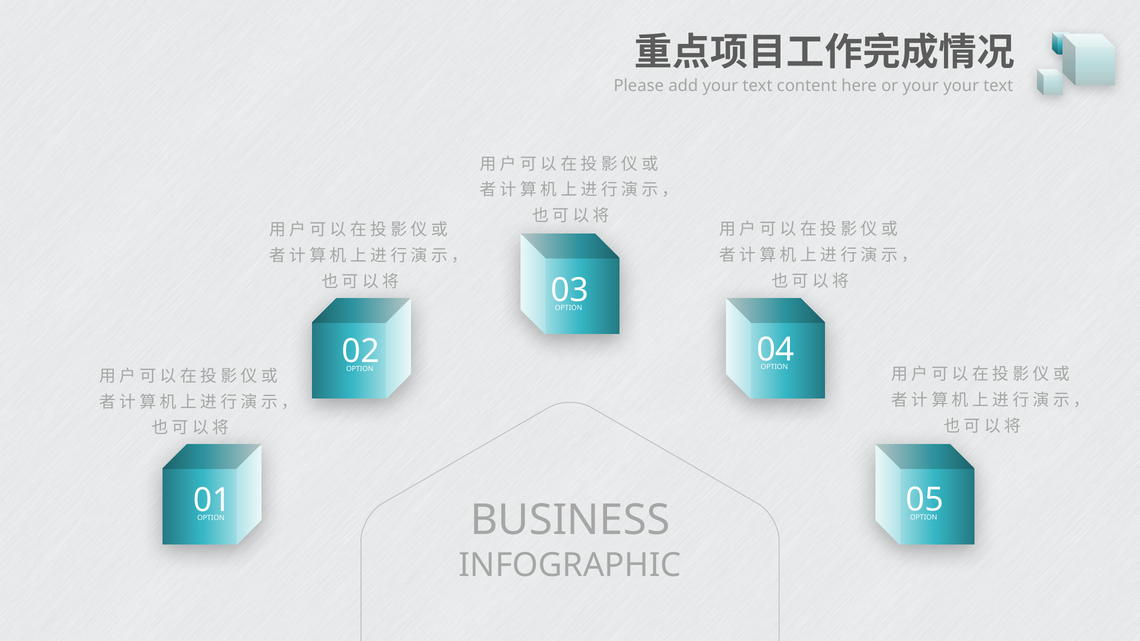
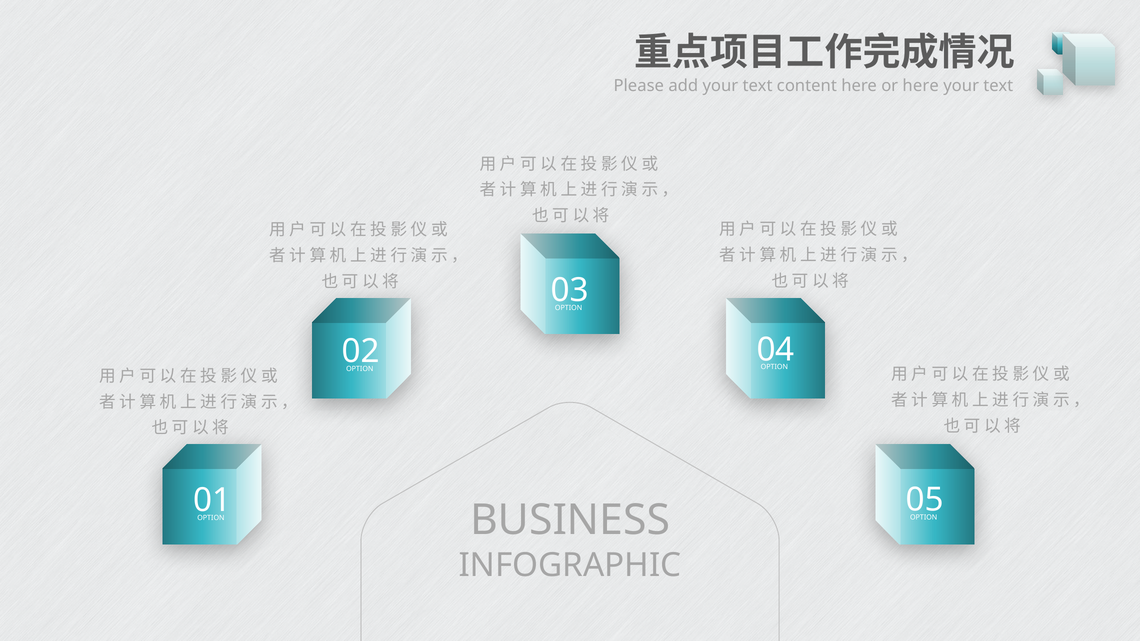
or your: your -> here
